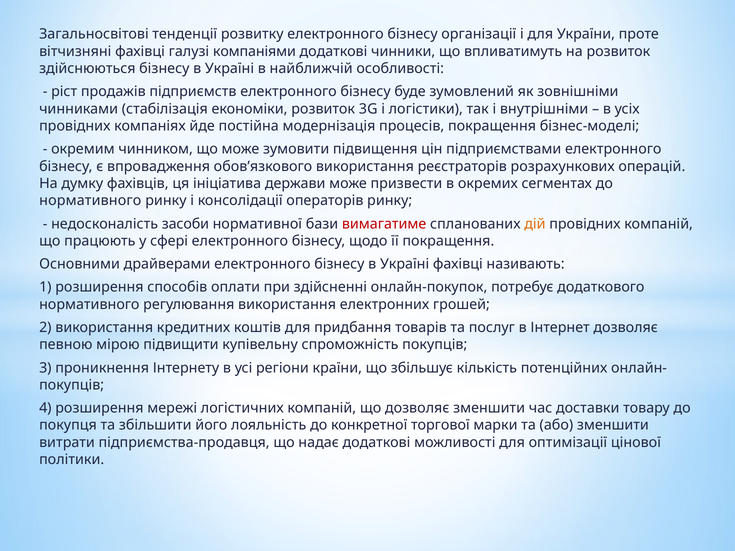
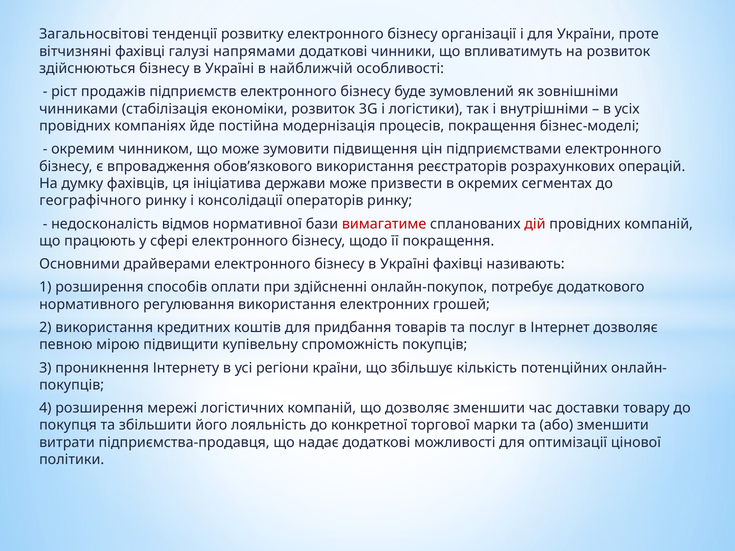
компаніями: компаніями -> напрямами
нормативного at (90, 201): нормативного -> географічного
засоби: засоби -> відмов
дій colour: orange -> red
